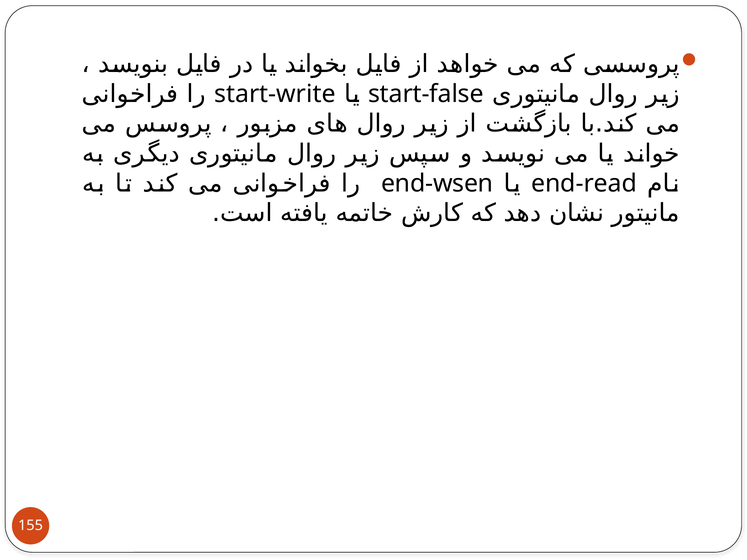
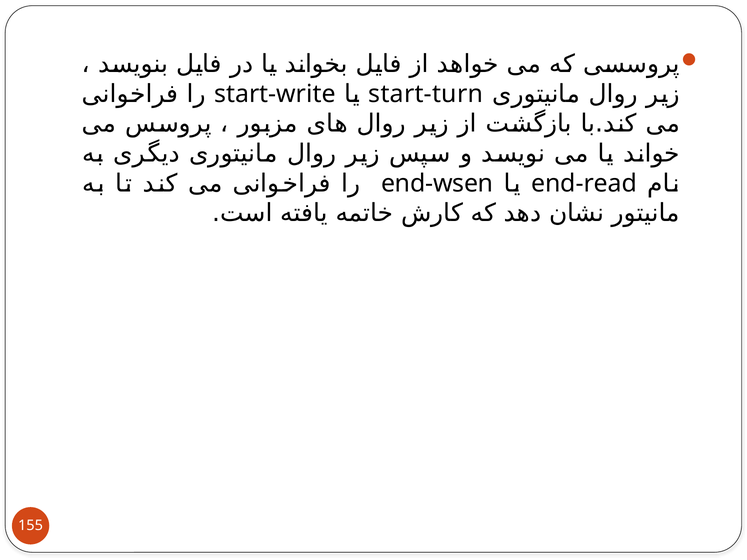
start-false: start-false -> start-turn
